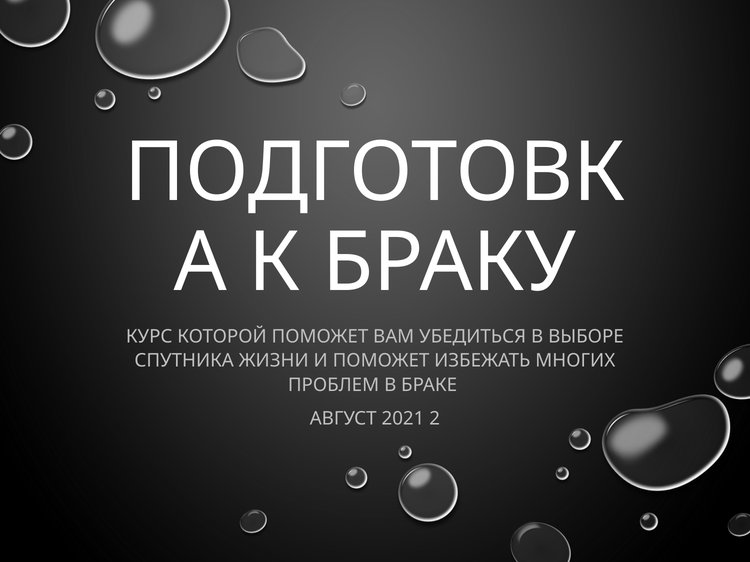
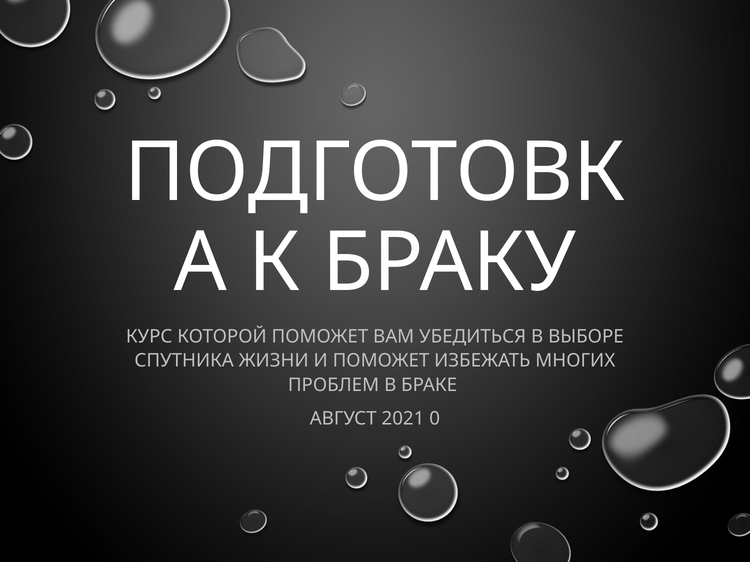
2: 2 -> 0
